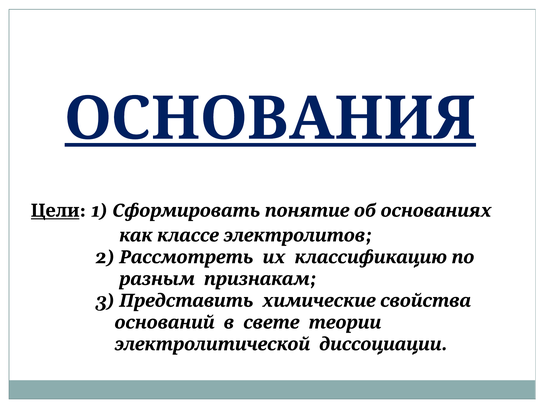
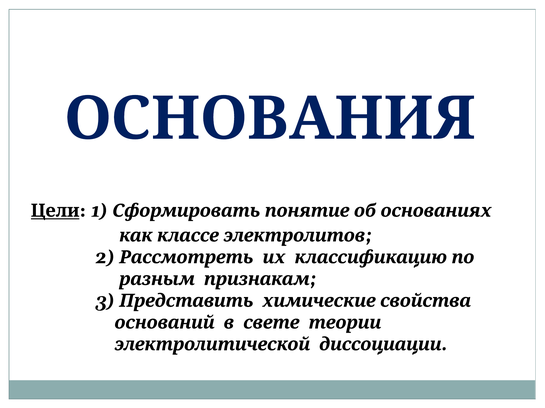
ОСНОВАНИЯ underline: present -> none
